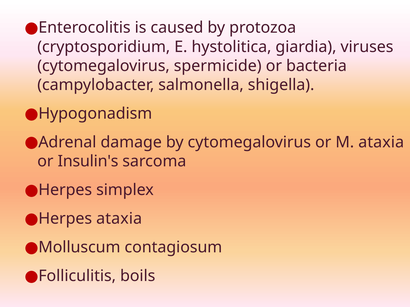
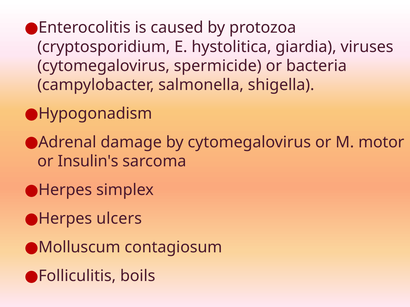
M ataxia: ataxia -> motor
Herpes ataxia: ataxia -> ulcers
